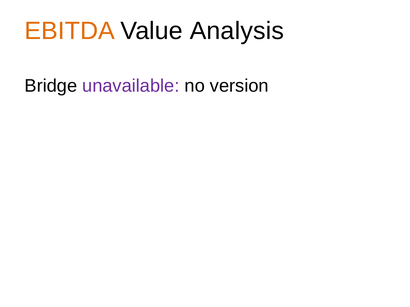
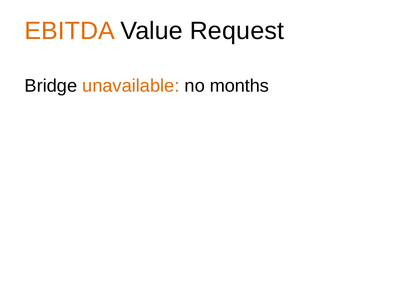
Analysis: Analysis -> Request
unavailable colour: purple -> orange
version: version -> months
